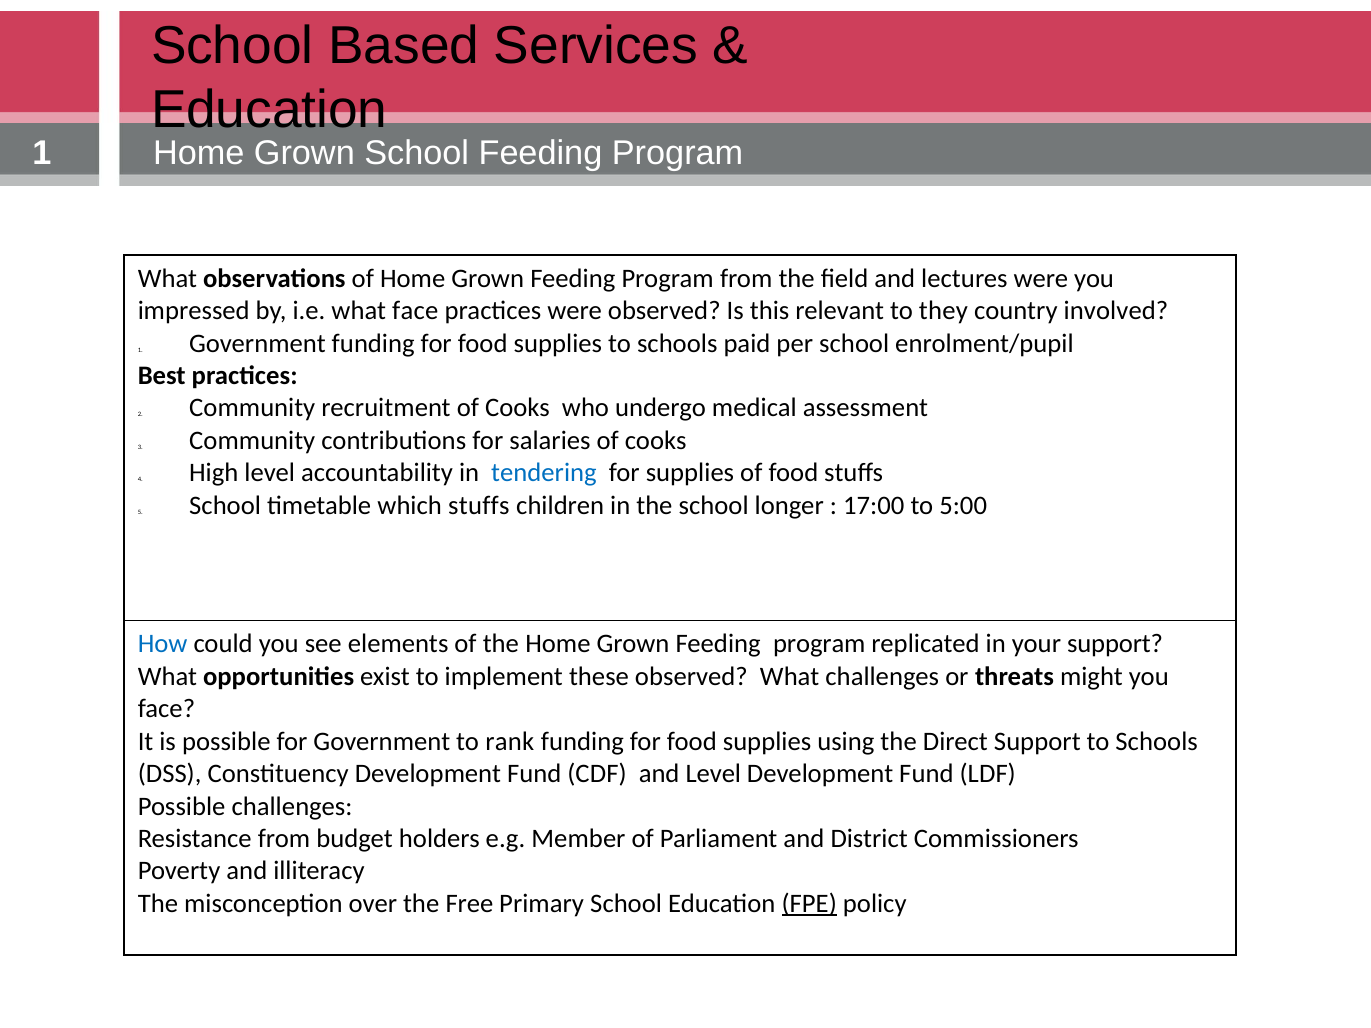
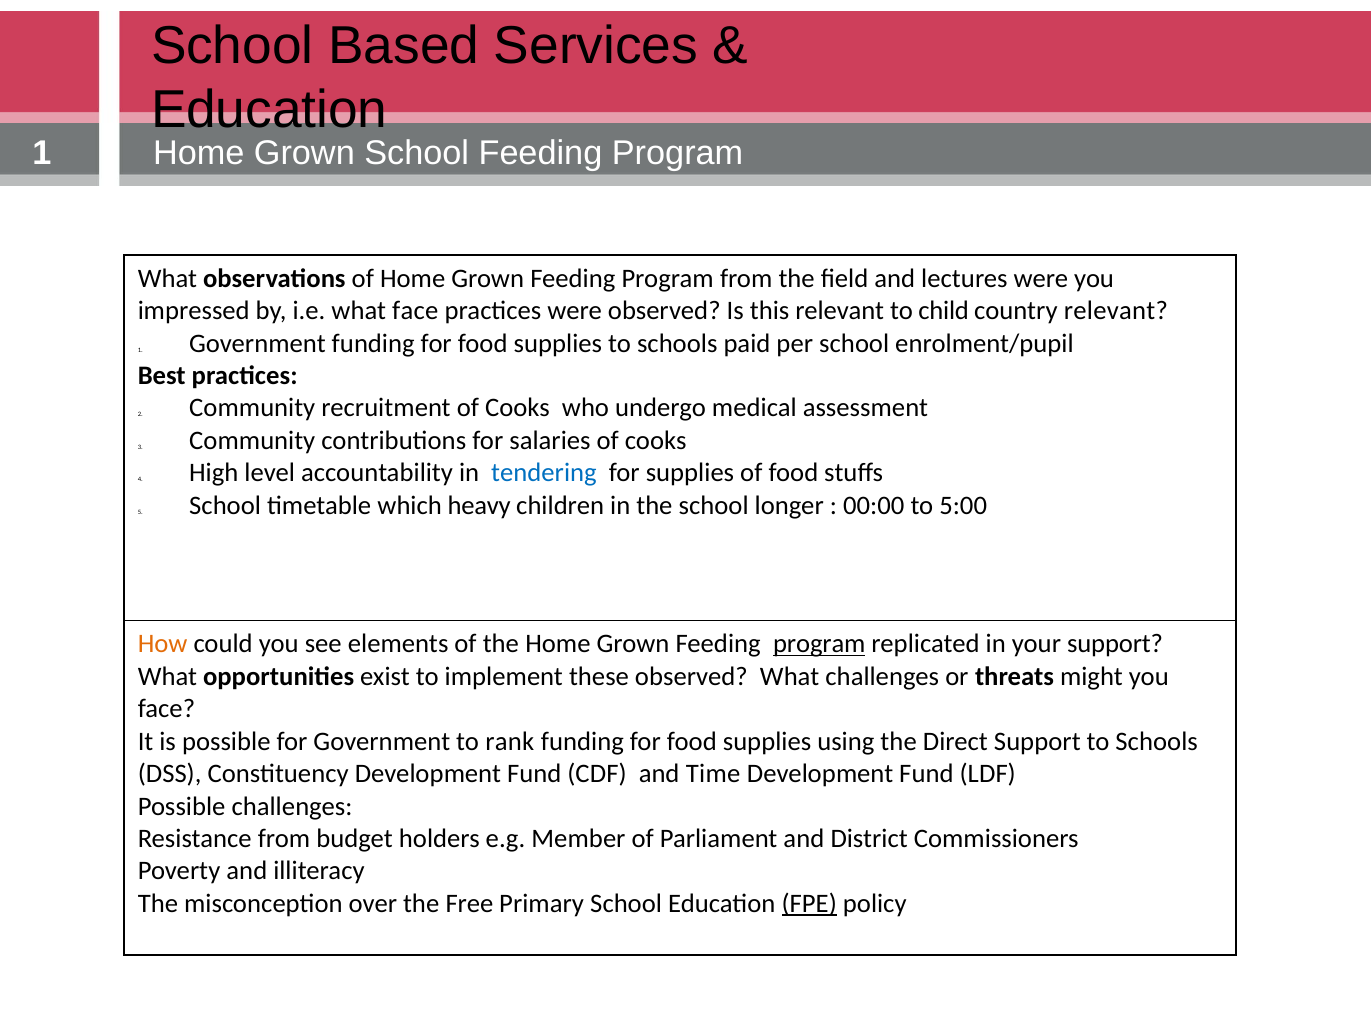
they: they -> child
country involved: involved -> relevant
which stuffs: stuffs -> heavy
17:00: 17:00 -> 00:00
How colour: blue -> orange
program at (819, 644) underline: none -> present
and Level: Level -> Time
